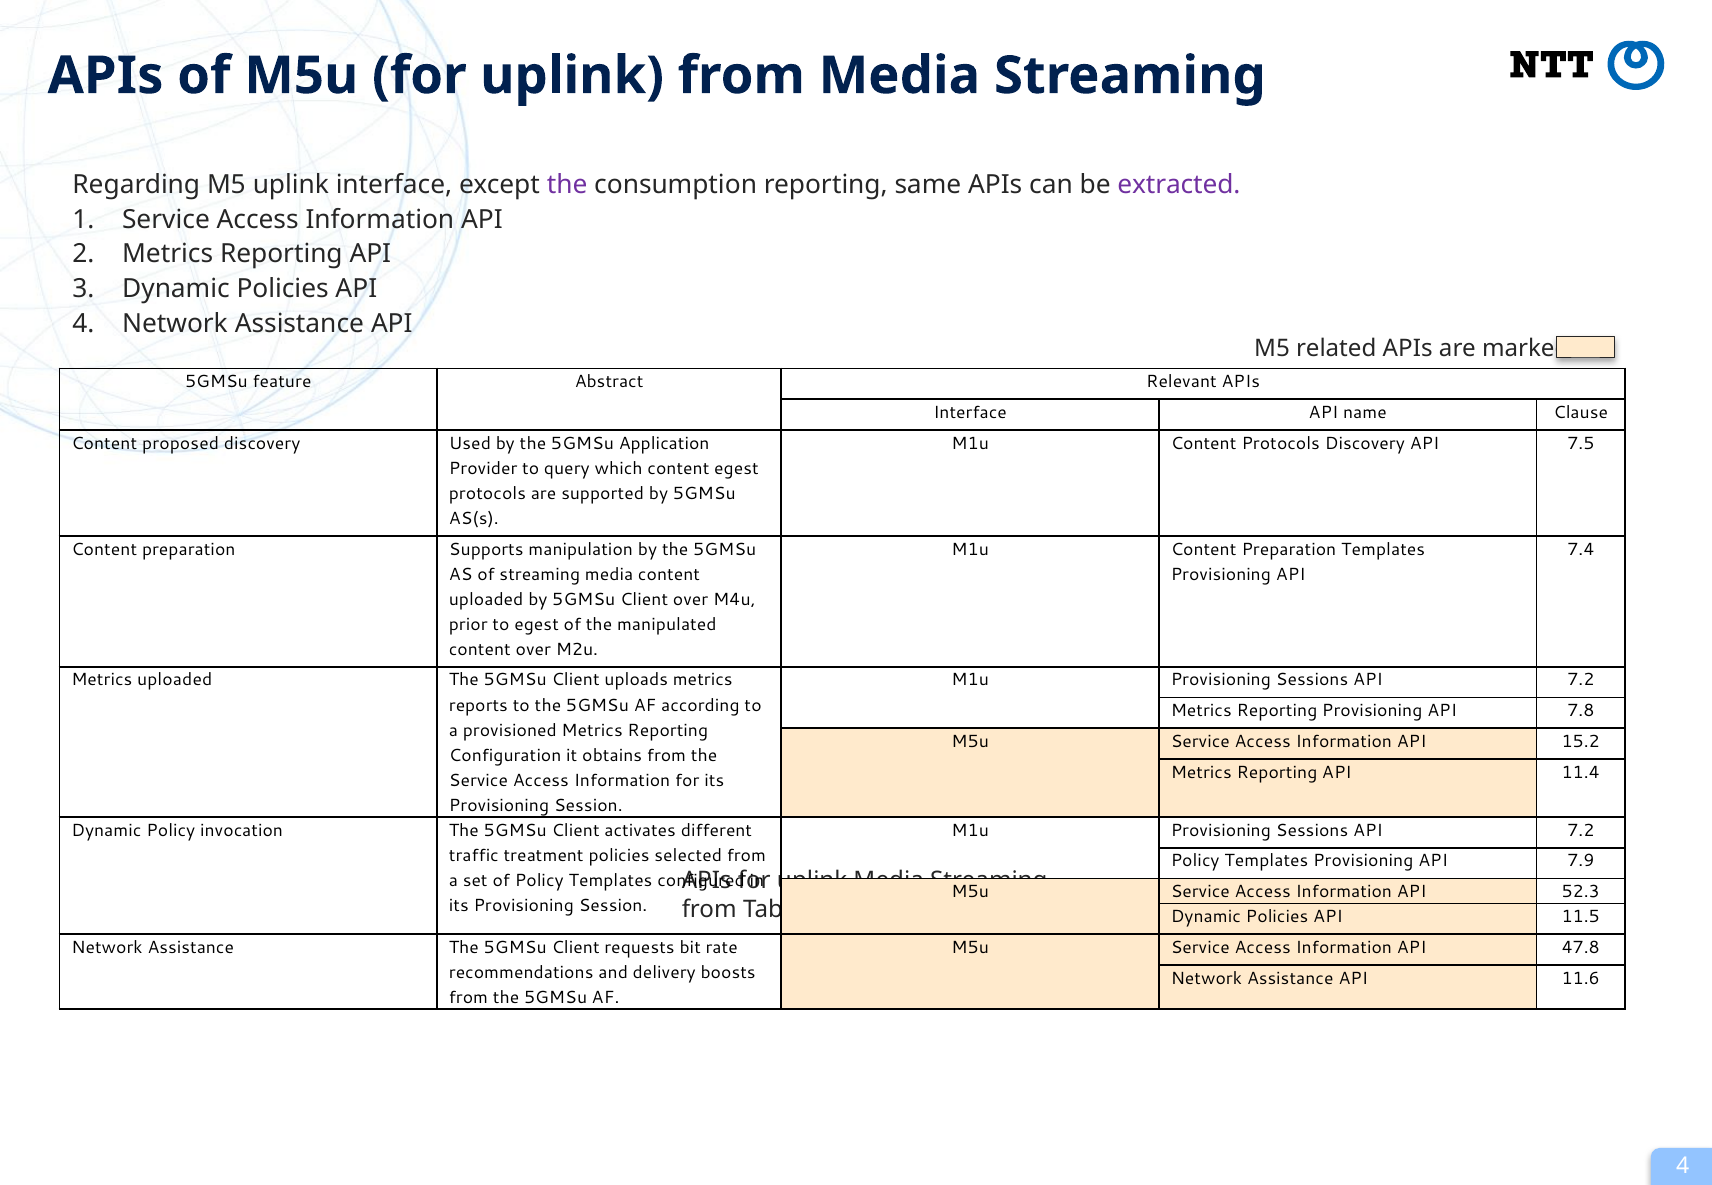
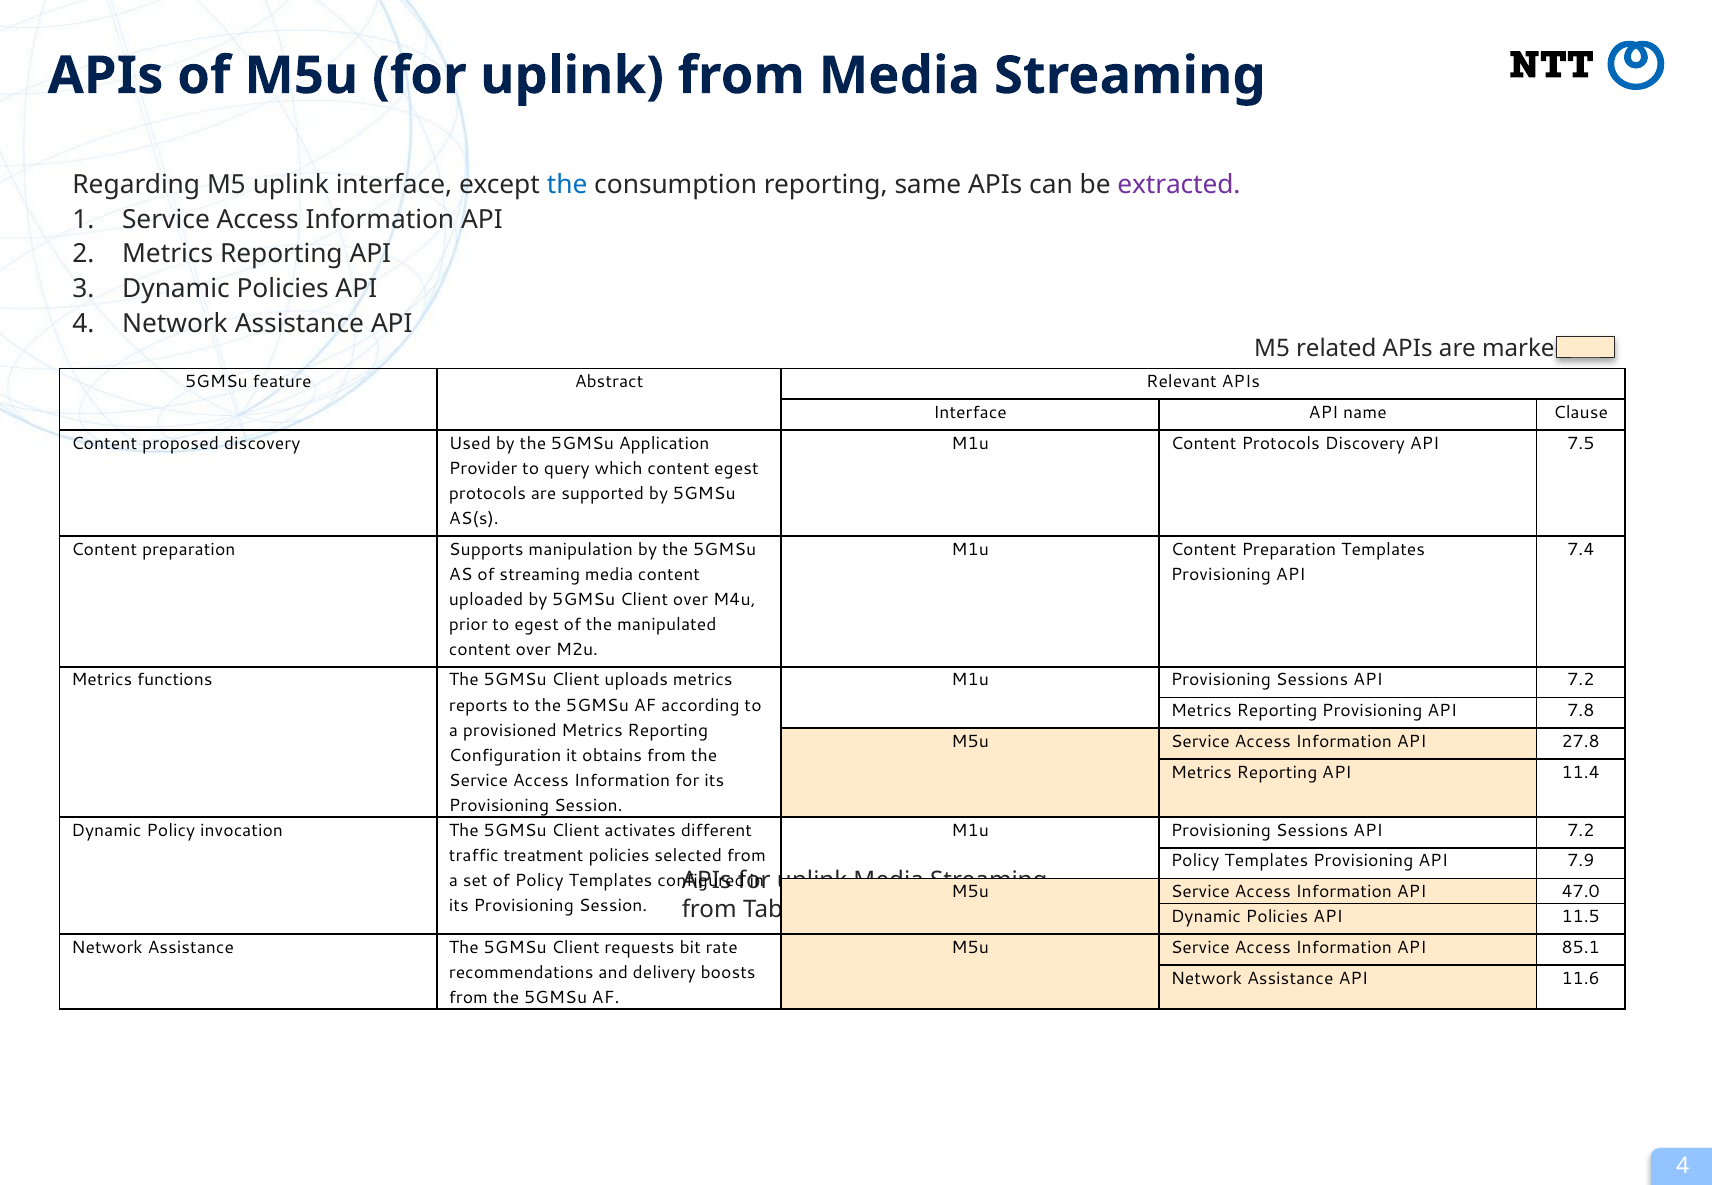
the at (567, 185) colour: purple -> blue
Metrics uploaded: uploaded -> functions
15.2: 15.2 -> 27.8
52.3: 52.3 -> 47.0
47.8: 47.8 -> 85.1
